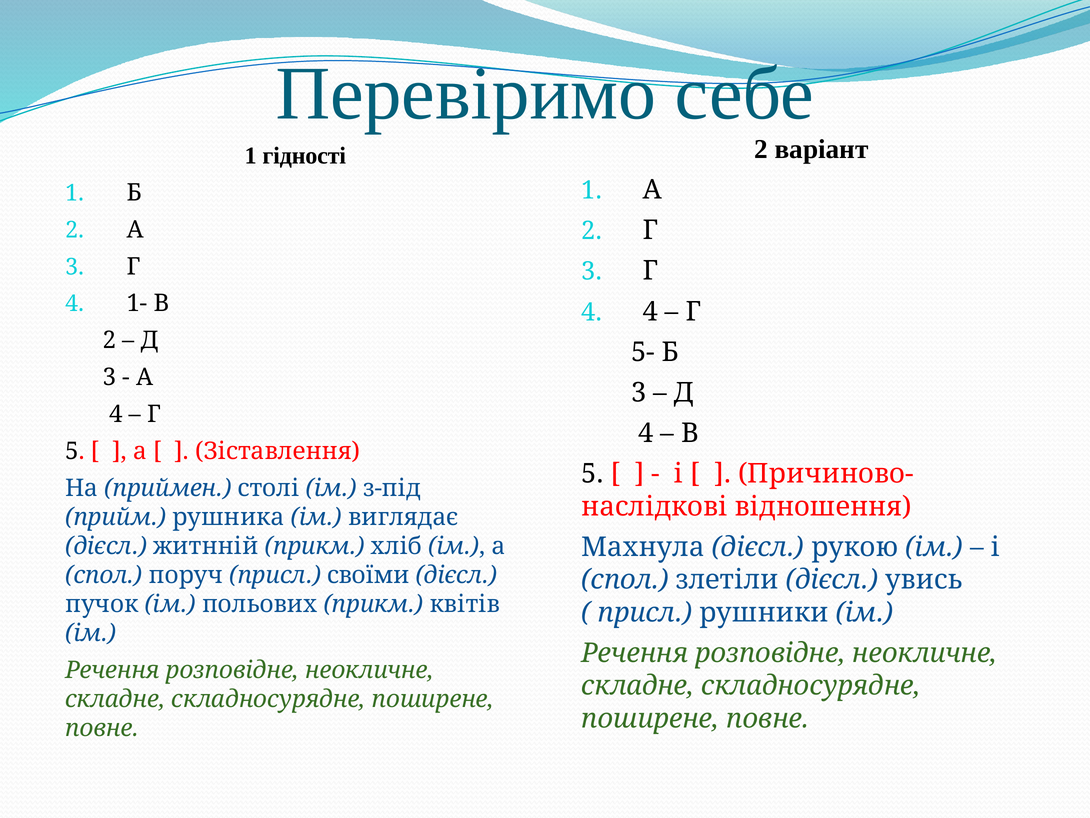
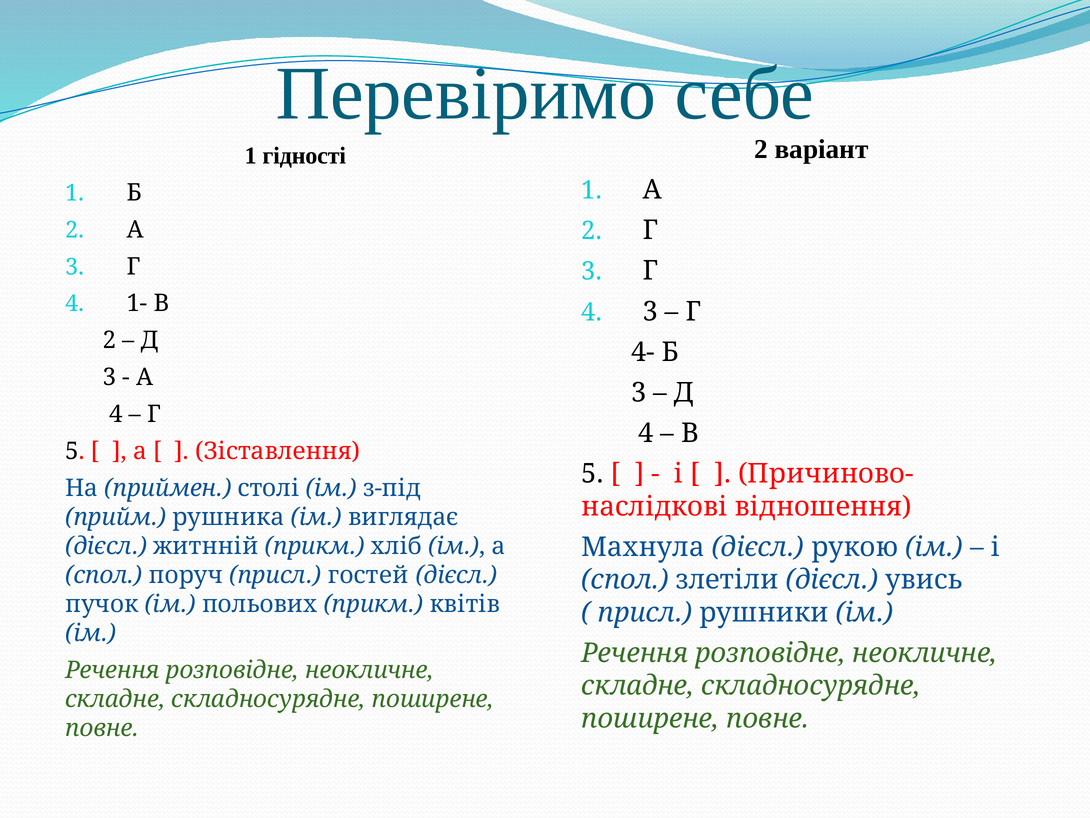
4 4: 4 -> 3
5-: 5- -> 4-
своїми: своїми -> гостей
